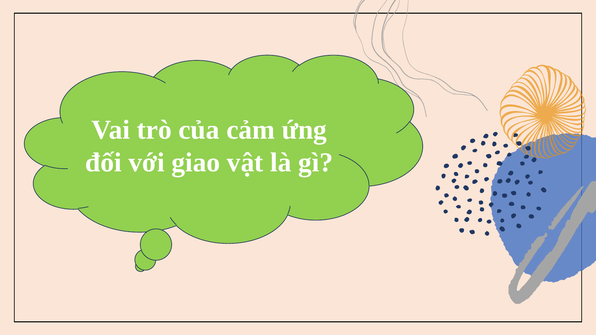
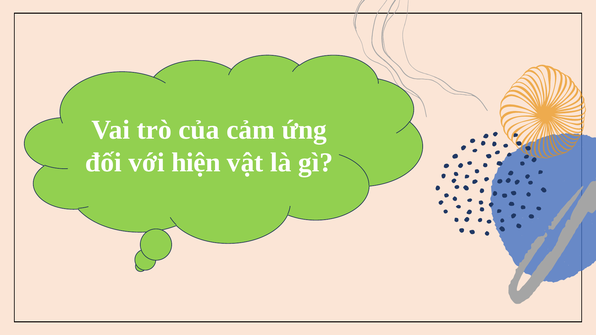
giao: giao -> hiện
